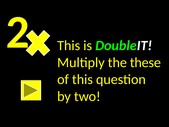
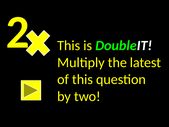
these: these -> latest
